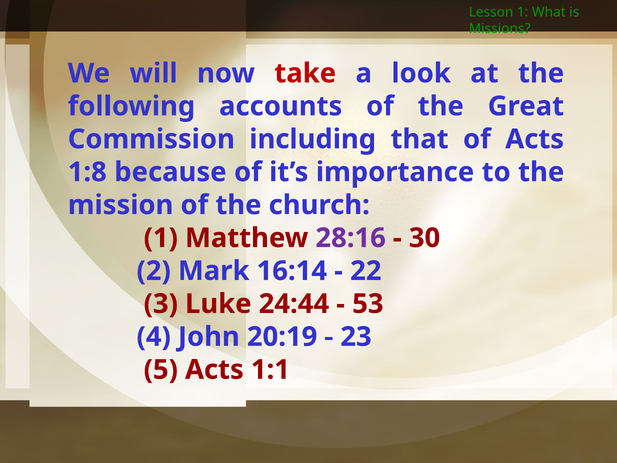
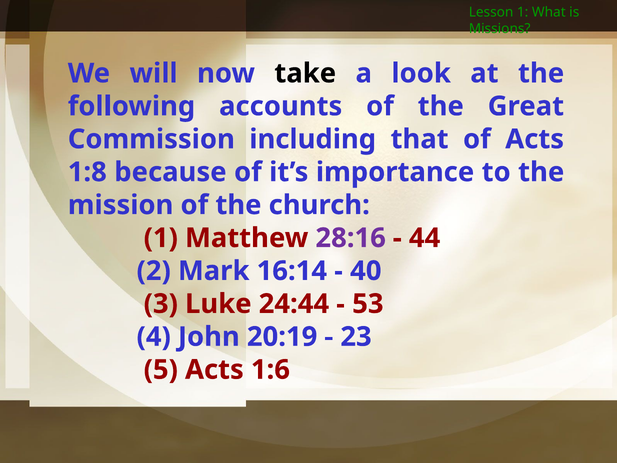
take colour: red -> black
30: 30 -> 44
22: 22 -> 40
1:1: 1:1 -> 1:6
